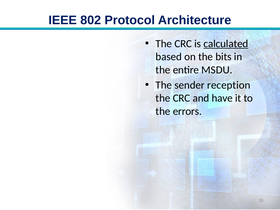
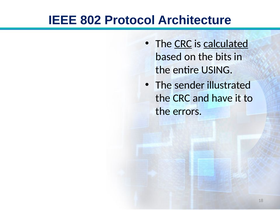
CRC at (183, 44) underline: none -> present
MSDU: MSDU -> USING
reception: reception -> illustrated
